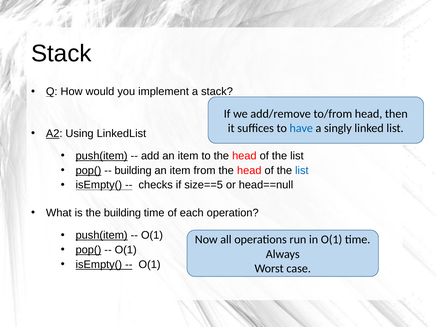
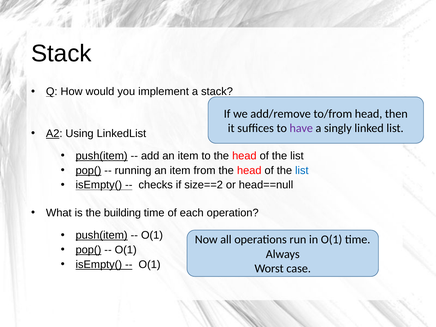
have colour: blue -> purple
building at (133, 170): building -> running
size==5: size==5 -> size==2
